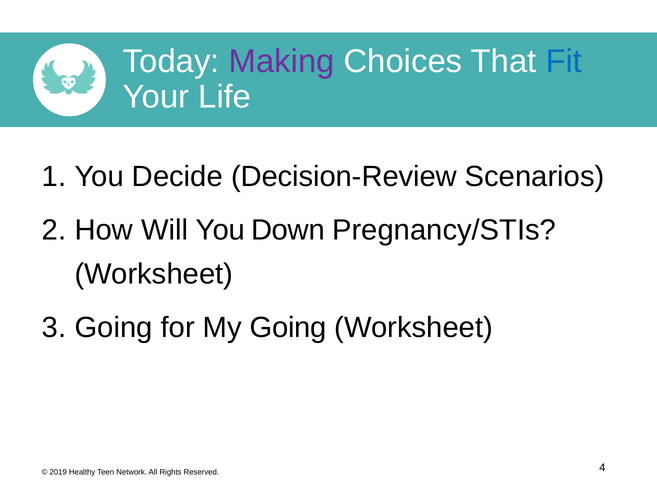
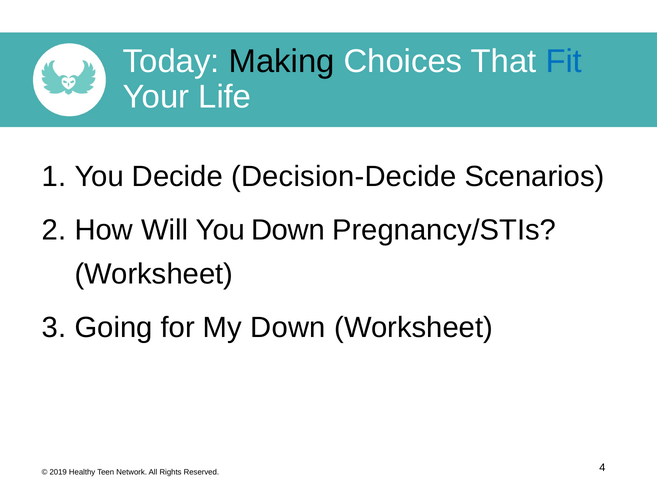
Making colour: purple -> black
Decision-Review: Decision-Review -> Decision-Decide
My Going: Going -> Down
